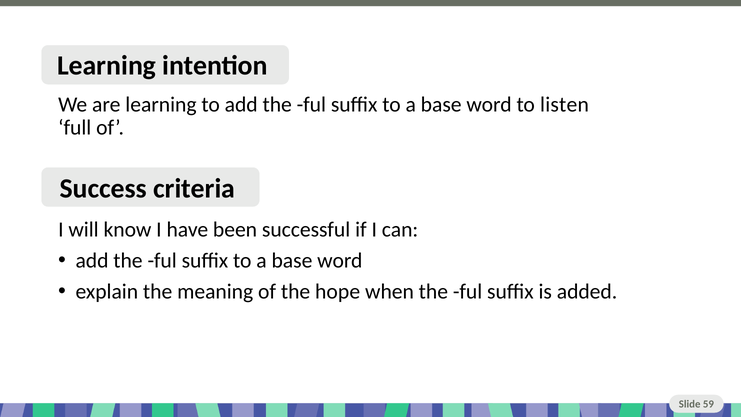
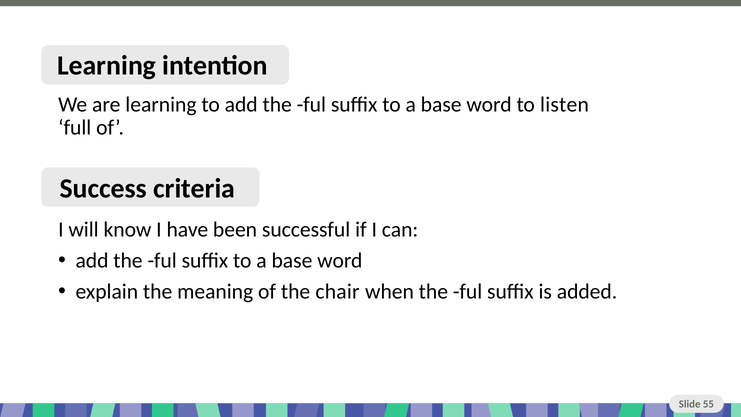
hope: hope -> chair
59: 59 -> 55
